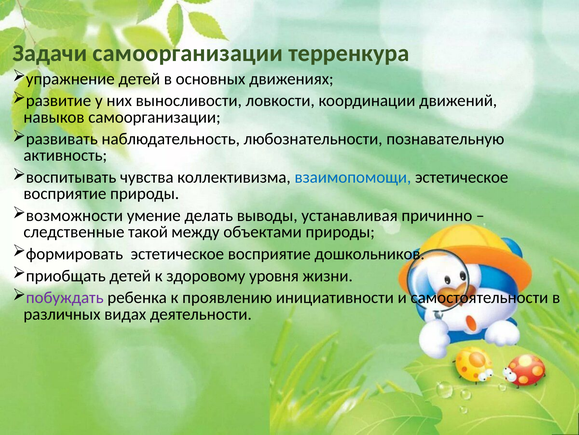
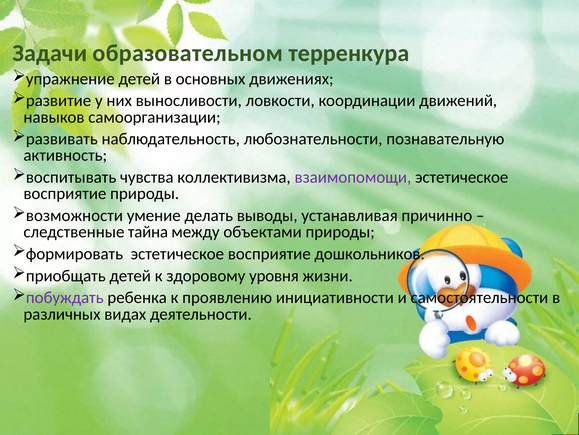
Задачи самоорганизации: самоорганизации -> образовательном
взаимопомощи colour: blue -> purple
такой: такой -> тайна
